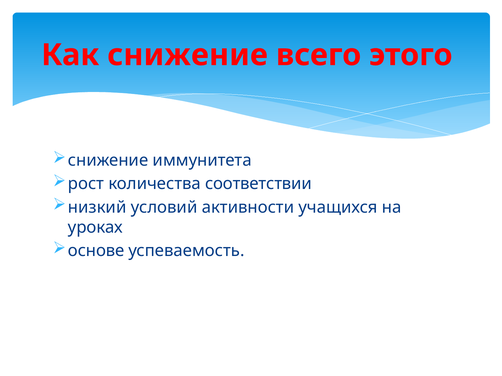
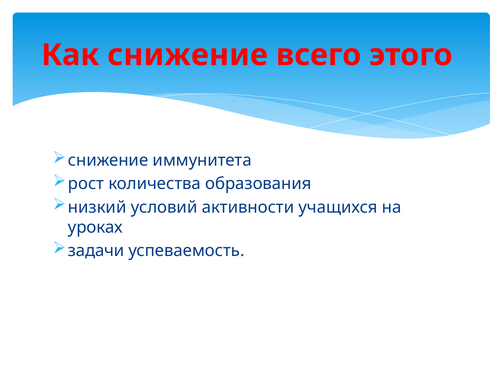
соответствии: соответствии -> образования
основе: основе -> задачи
